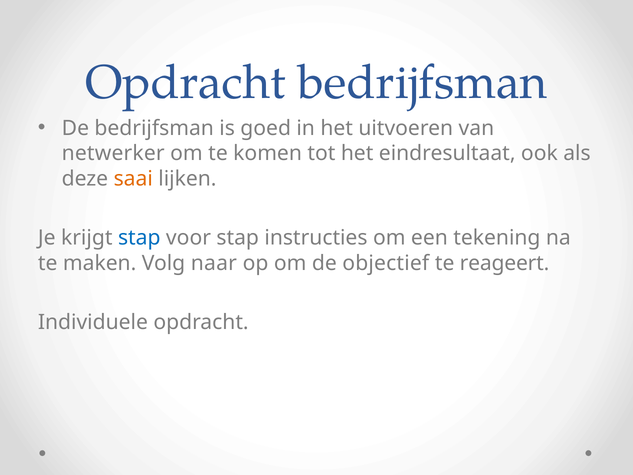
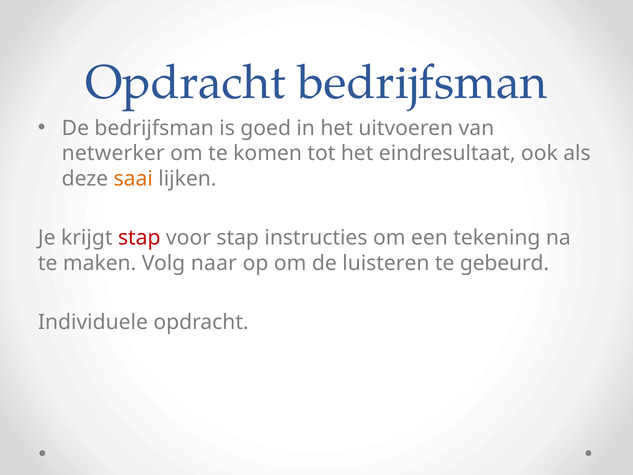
stap at (139, 238) colour: blue -> red
objectief: objectief -> luisteren
reageert: reageert -> gebeurd
